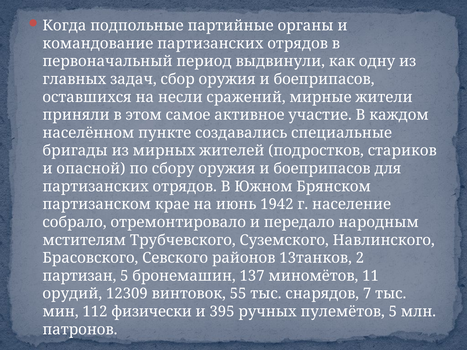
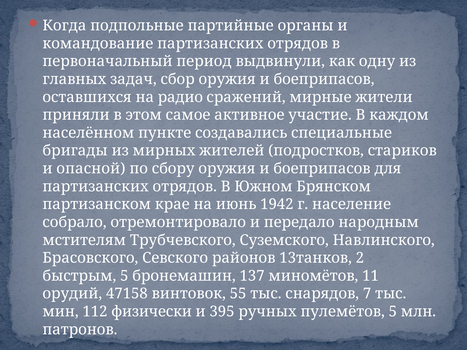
несли: несли -> радио
партизан: партизан -> быстрым
12309: 12309 -> 47158
